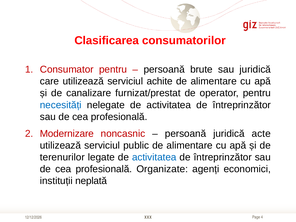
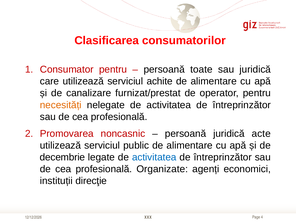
brute: brute -> toate
necesități colour: blue -> orange
Modernizare: Modernizare -> Promovarea
terenurilor: terenurilor -> decembrie
neplată: neplată -> direcţie
